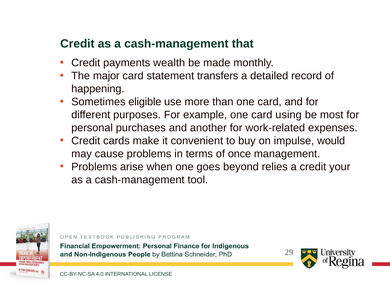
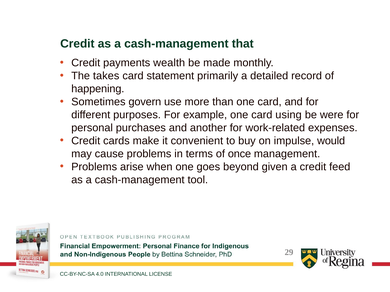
major: major -> takes
transfers: transfers -> primarily
eligible: eligible -> govern
most: most -> were
relies: relies -> given
your: your -> feed
